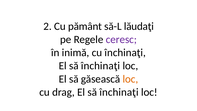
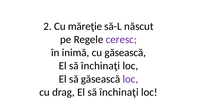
pământ: pământ -> măreţie
lăudaţi: lăudaţi -> născut
cu închinaţi: închinaţi -> găsească
loc at (130, 79) colour: orange -> purple
